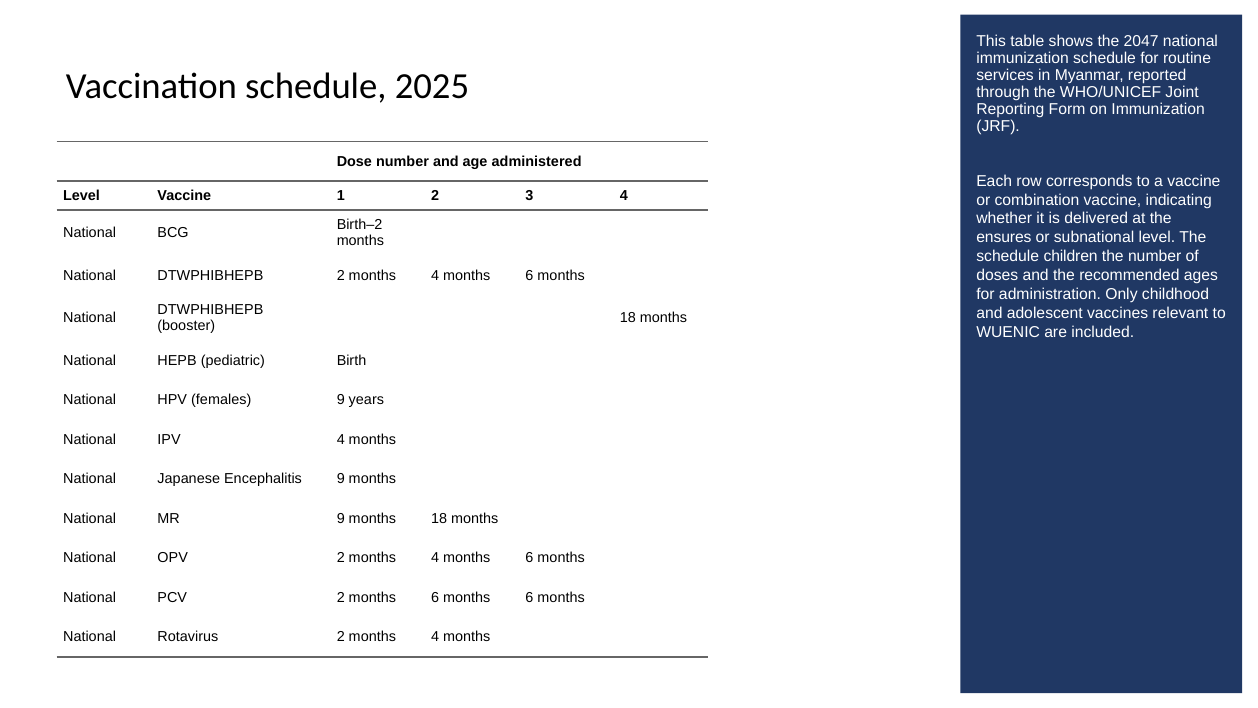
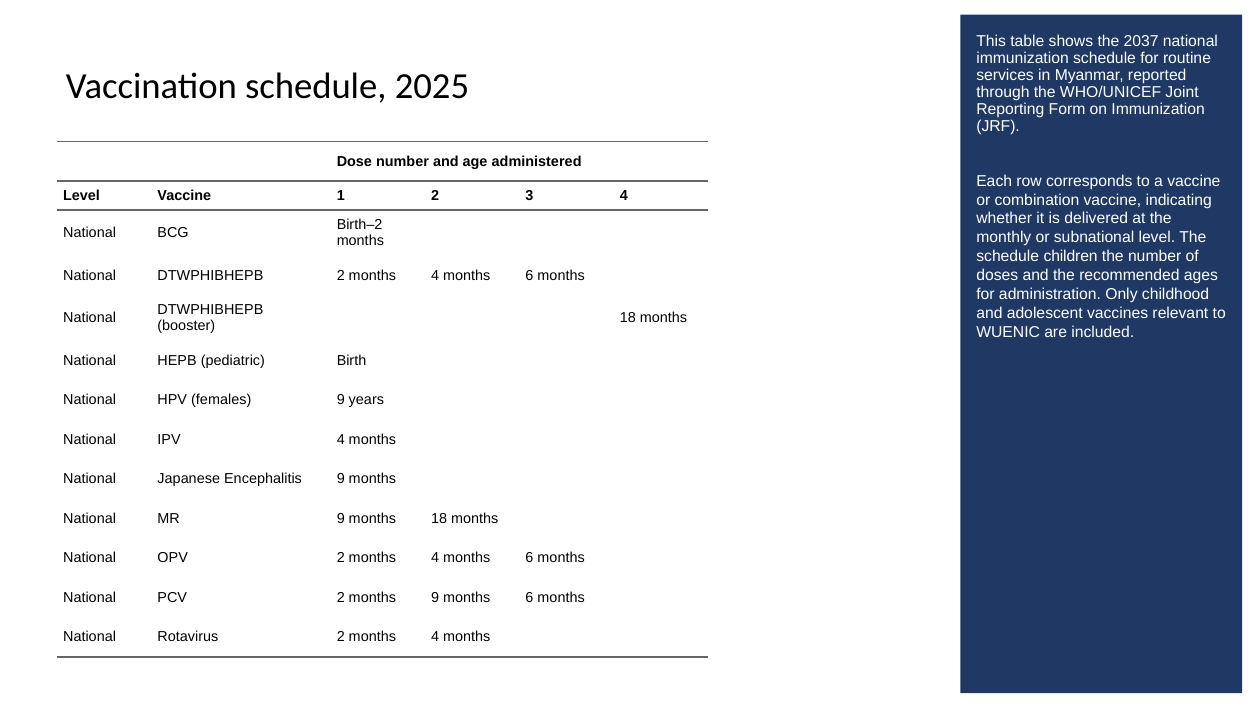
2047: 2047 -> 2037
ensures: ensures -> monthly
2 months 6: 6 -> 9
